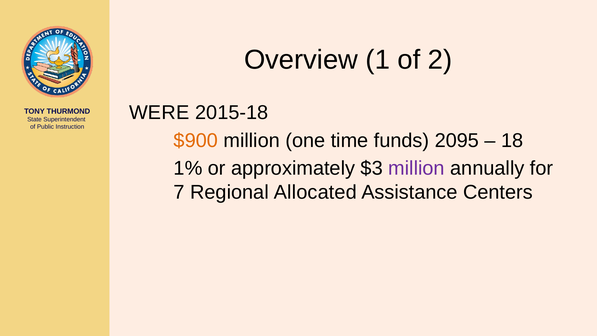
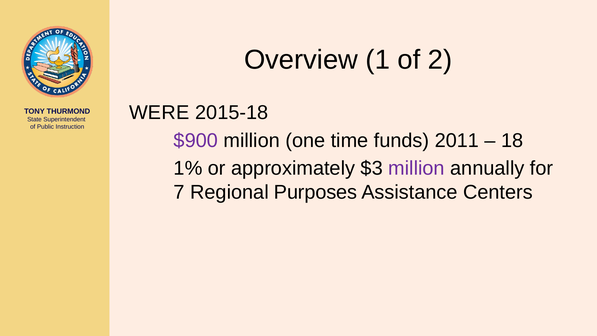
$900 colour: orange -> purple
2095: 2095 -> 2011
Allocated: Allocated -> Purposes
